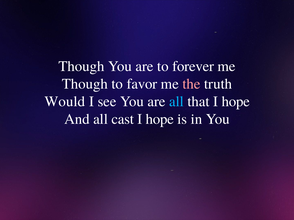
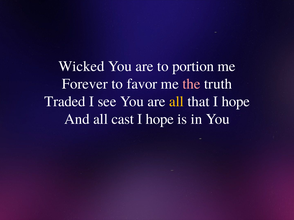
Though at (81, 66): Though -> Wicked
forever: forever -> portion
Though at (85, 84): Though -> Forever
Would: Would -> Traded
all at (176, 102) colour: light blue -> yellow
